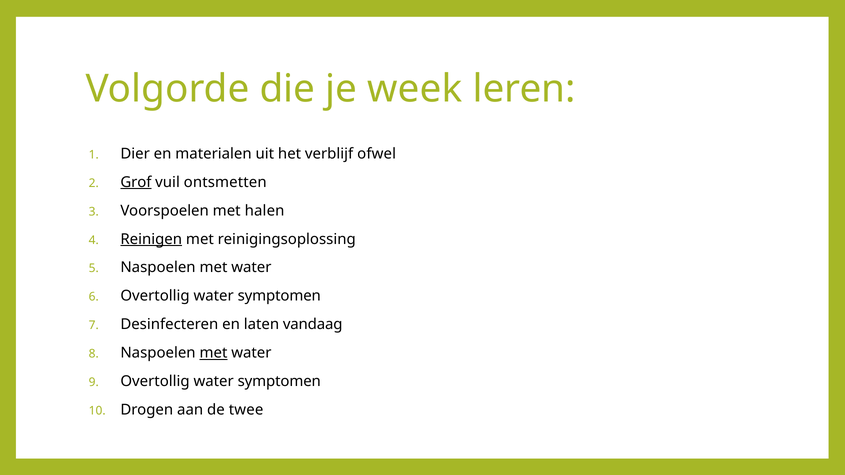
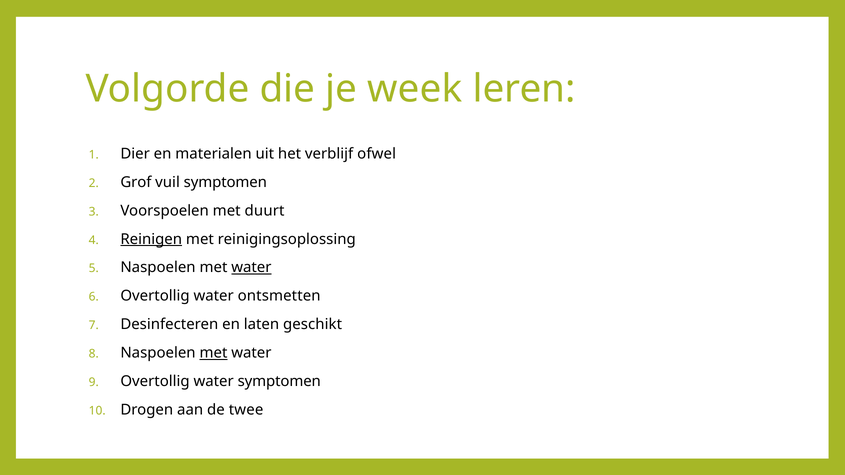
Grof underline: present -> none
vuil ontsmetten: ontsmetten -> symptomen
halen: halen -> duurt
water at (251, 268) underline: none -> present
symptomen at (279, 296): symptomen -> ontsmetten
vandaag: vandaag -> geschikt
